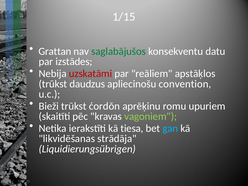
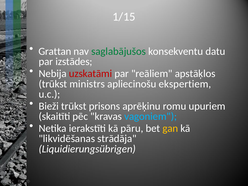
daudzus: daudzus -> ministrs
convention: convention -> ekspertiem
ćordǒn: ćordǒn -> prisons
vagoniem colour: light green -> light blue
tiesa: tiesa -> pāru
gan colour: light blue -> yellow
